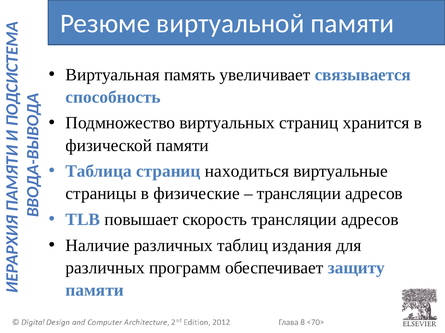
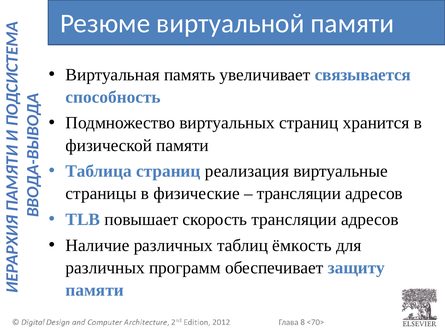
находиться: находиться -> реализация
издания: издания -> ёмкость
